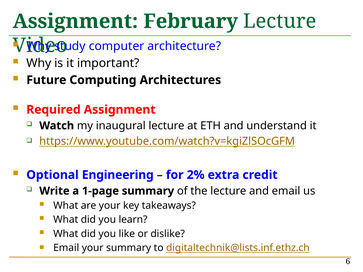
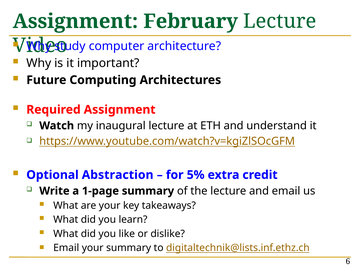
Engineering: Engineering -> Abstraction
2%: 2% -> 5%
